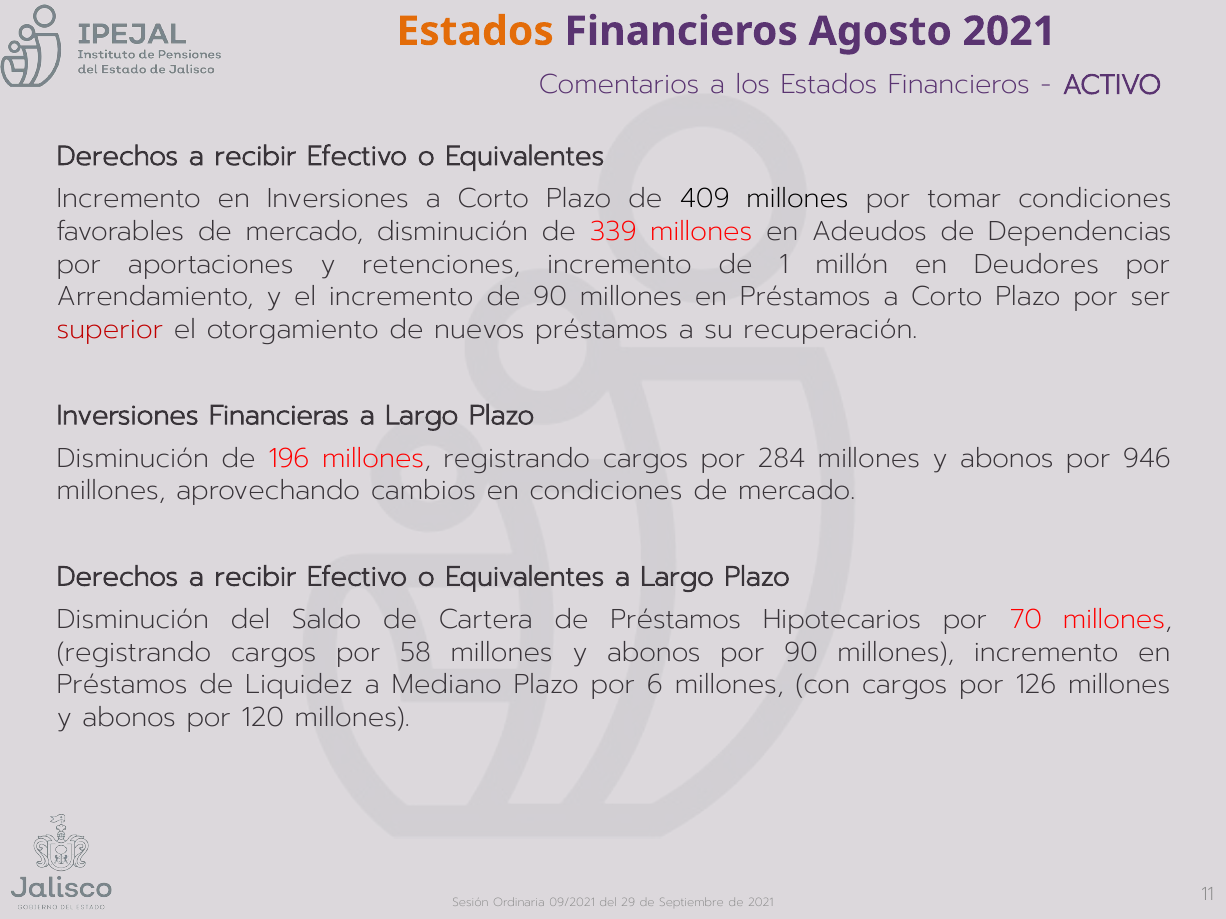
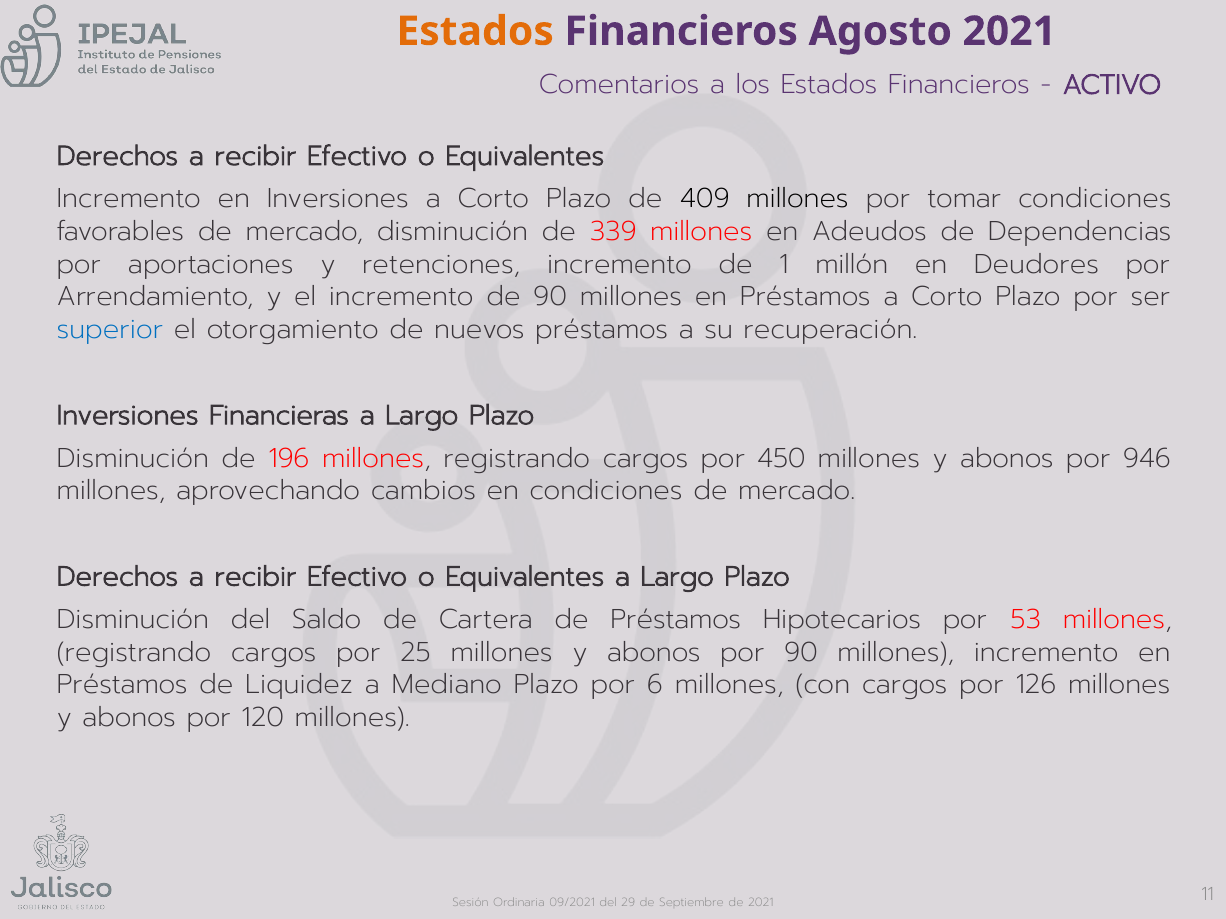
superior colour: red -> blue
284: 284 -> 450
70: 70 -> 53
58: 58 -> 25
